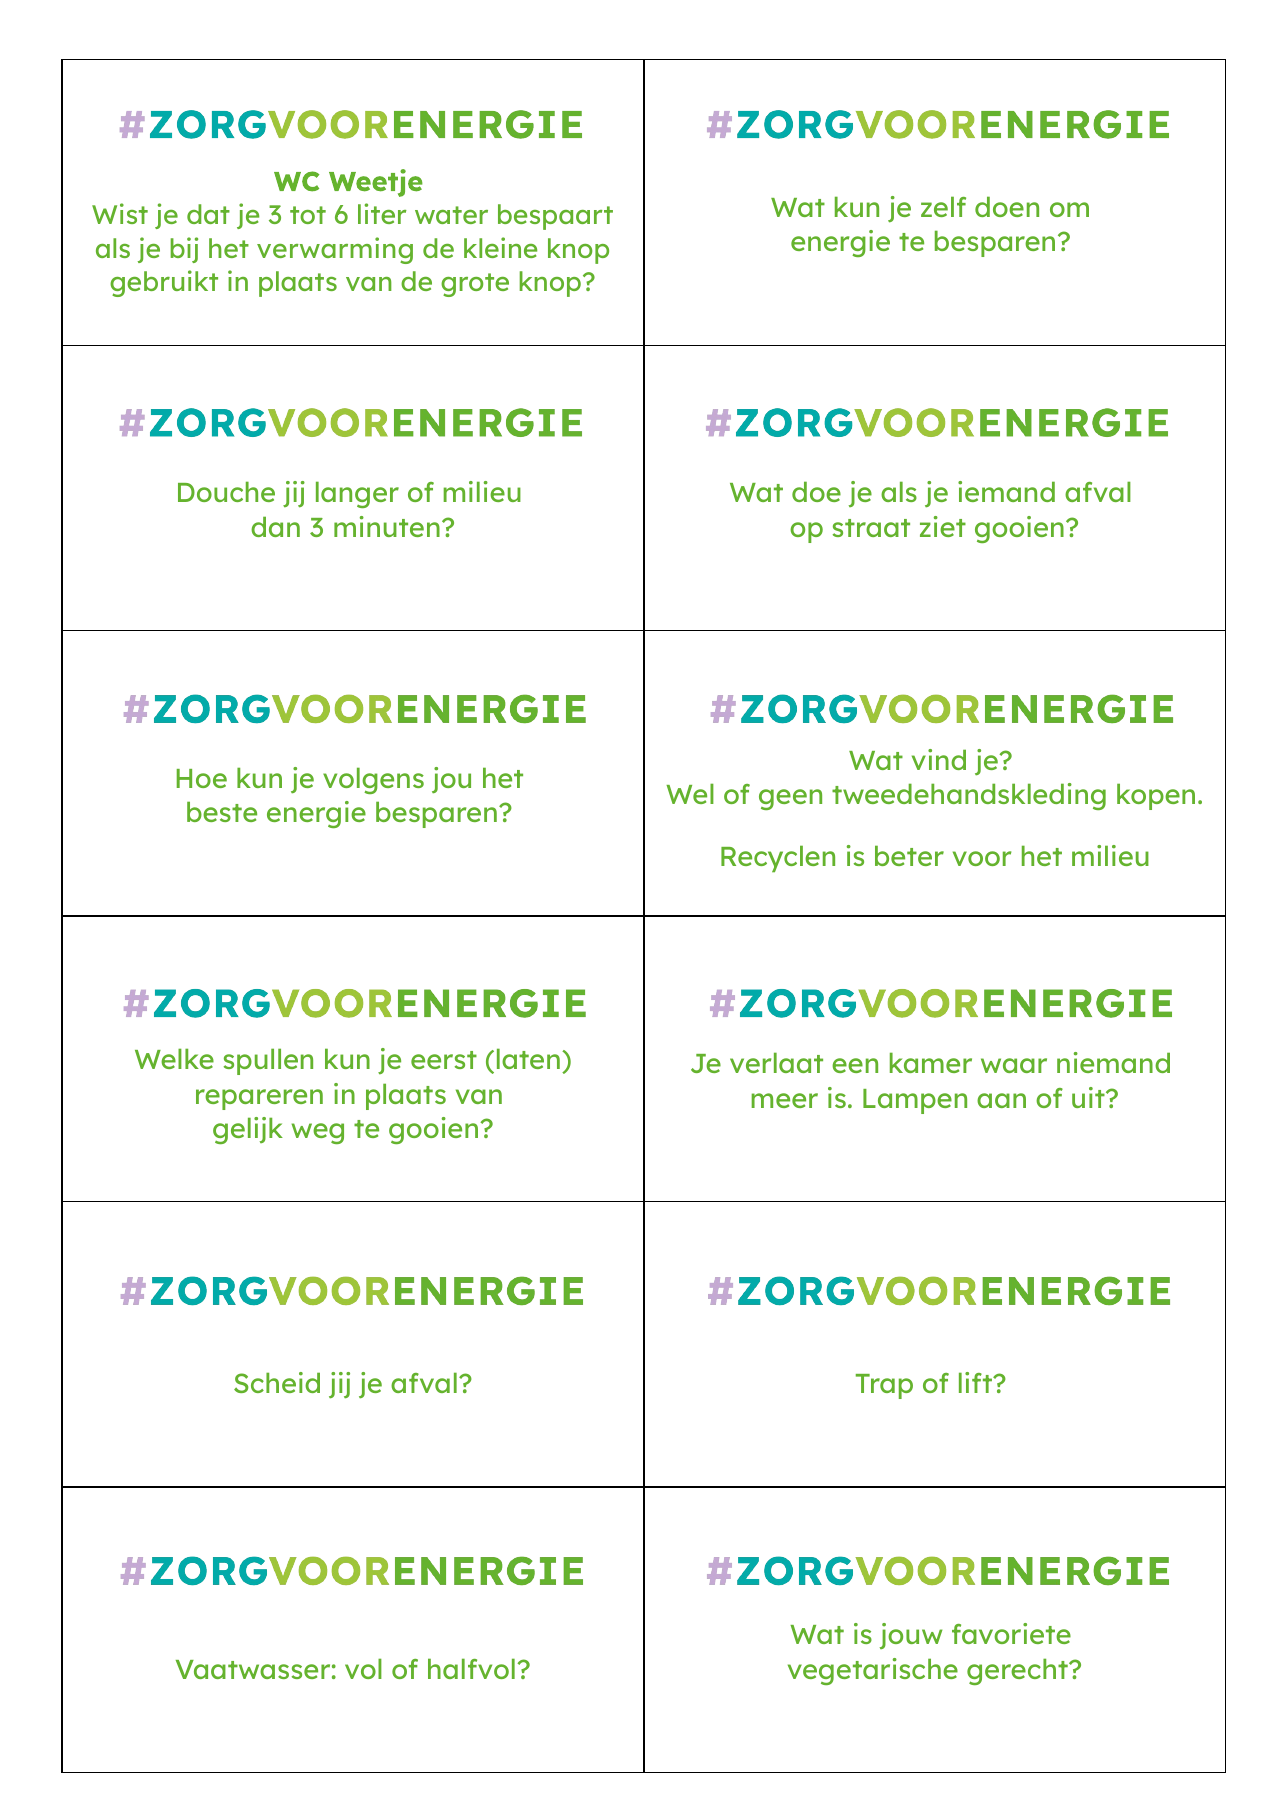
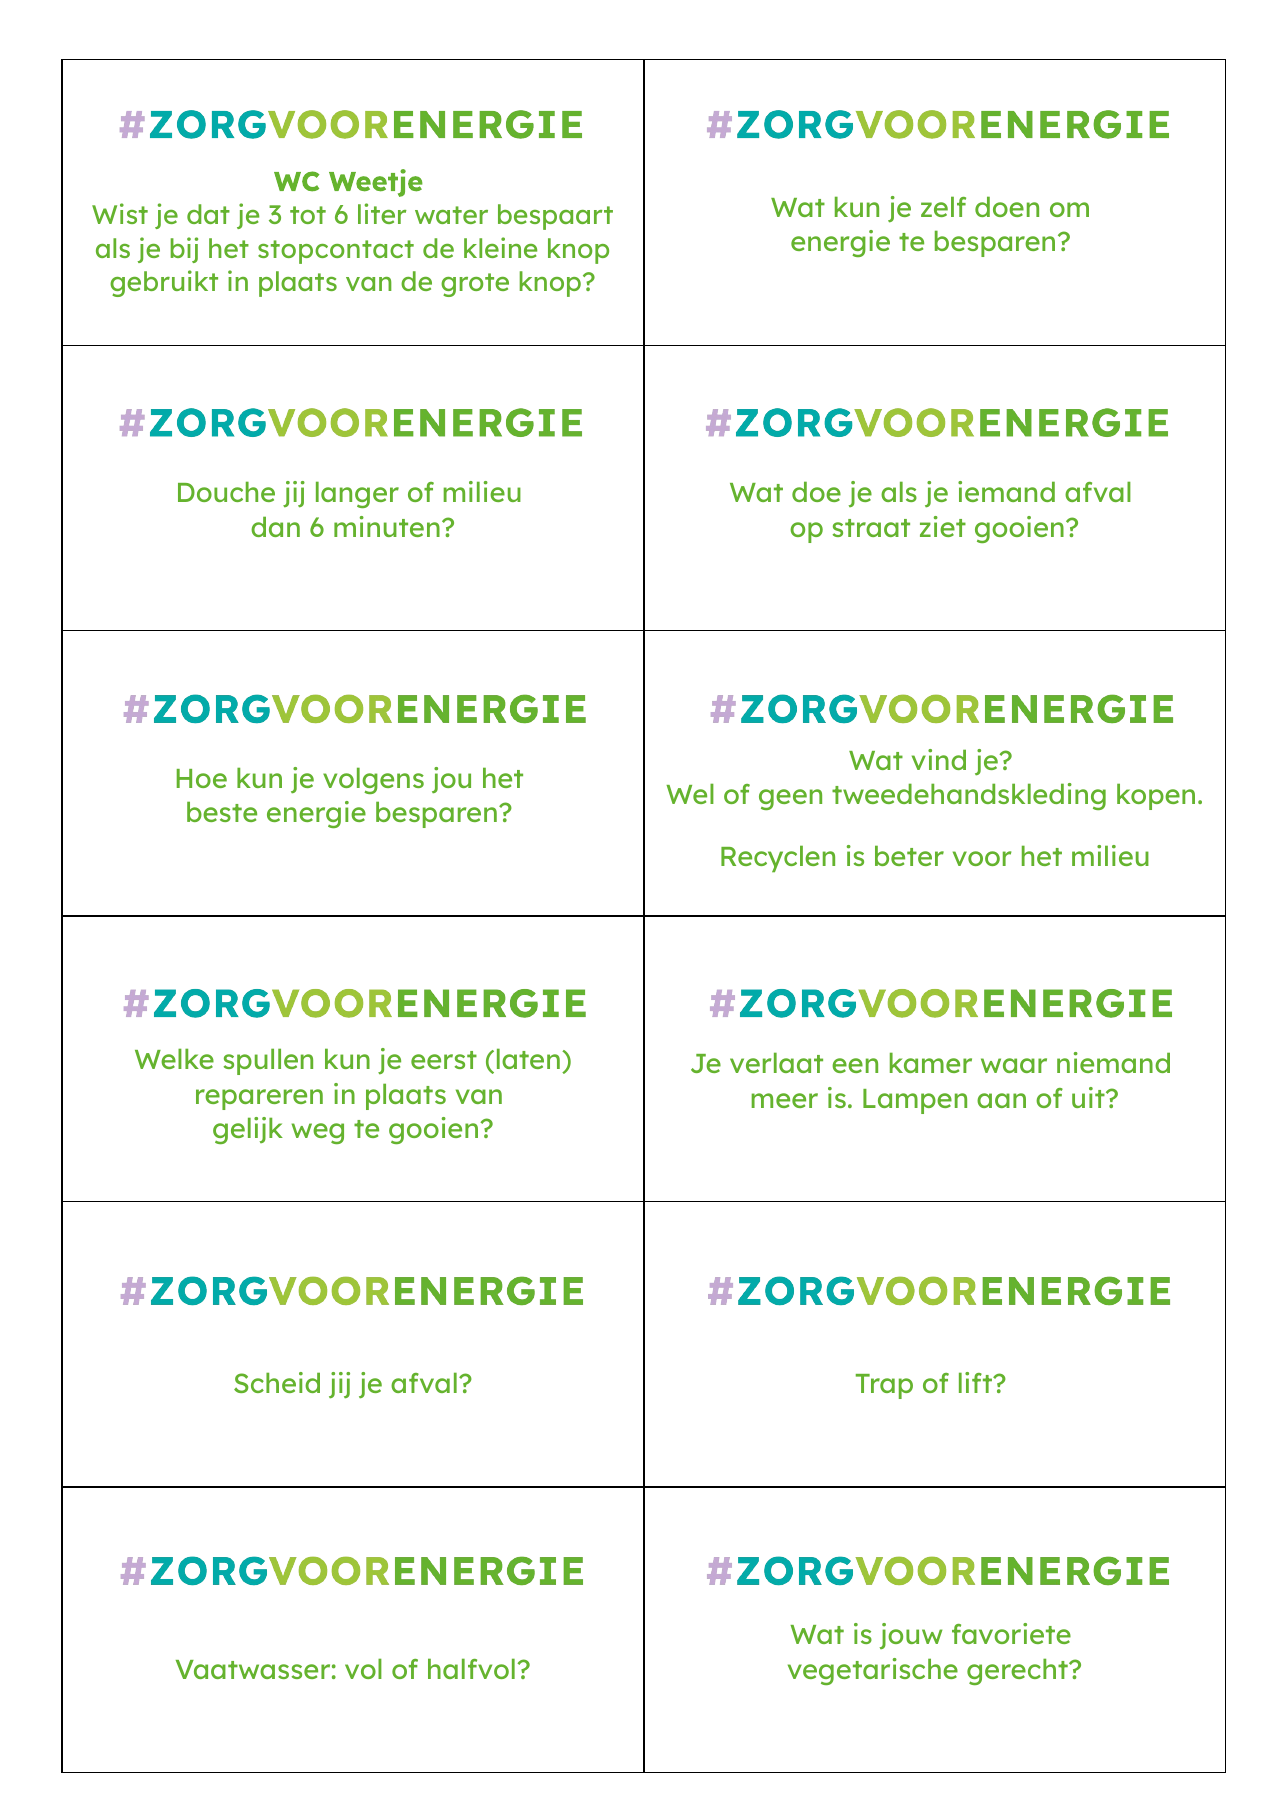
verwarming: verwarming -> stopcontact
dan 3: 3 -> 6
